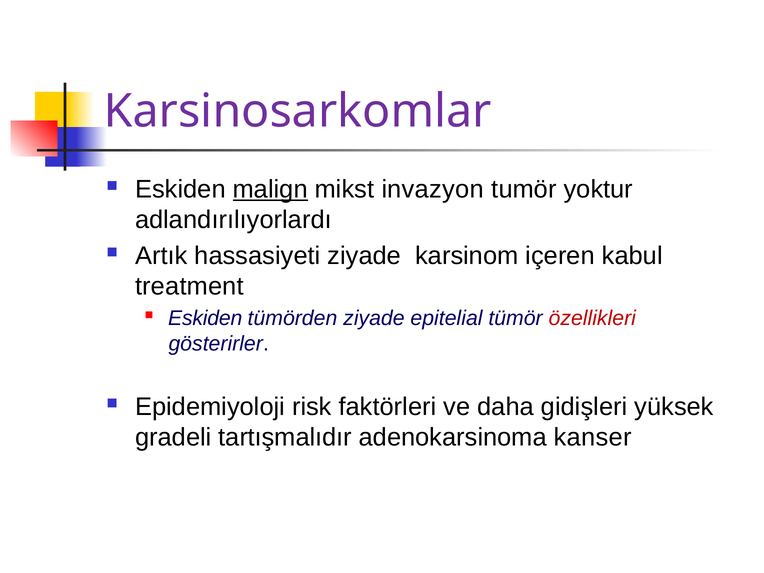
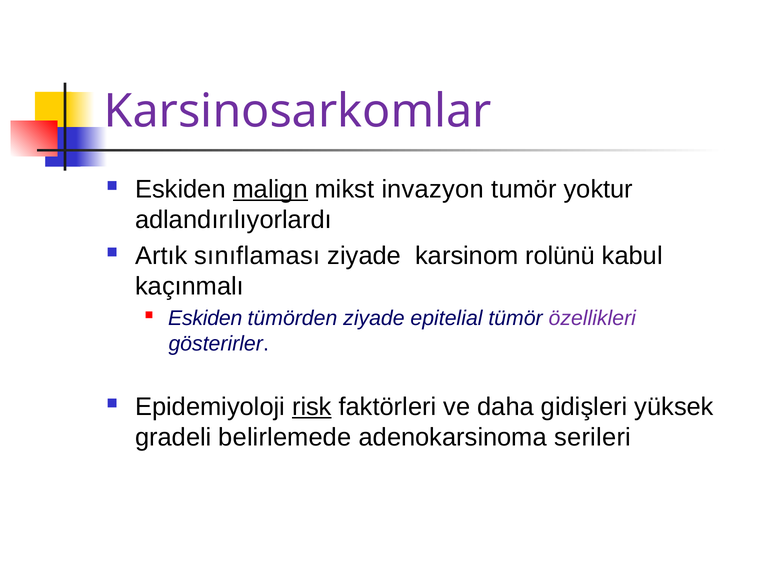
hassasiyeti: hassasiyeti -> sınıflaması
içeren: içeren -> rolünü
treatment: treatment -> kaçınmalı
özellikleri colour: red -> purple
risk underline: none -> present
tartışmalıdır: tartışmalıdır -> belirlemede
kanser: kanser -> serileri
